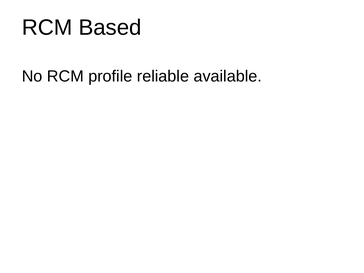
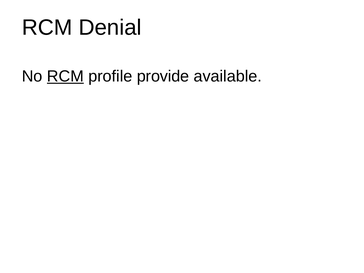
Based: Based -> Denial
RCM at (65, 76) underline: none -> present
reliable: reliable -> provide
